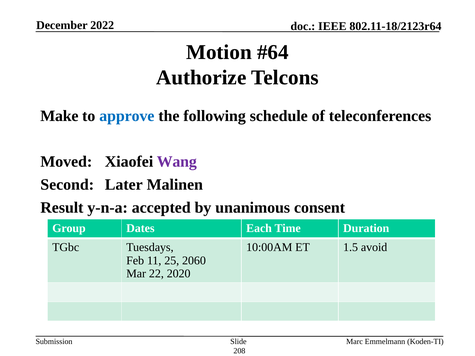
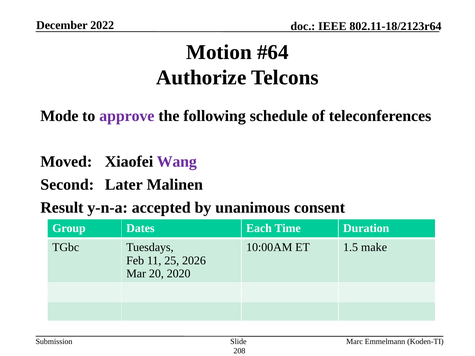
Make: Make -> Mode
approve colour: blue -> purple
avoid: avoid -> make
2060: 2060 -> 2026
22: 22 -> 20
